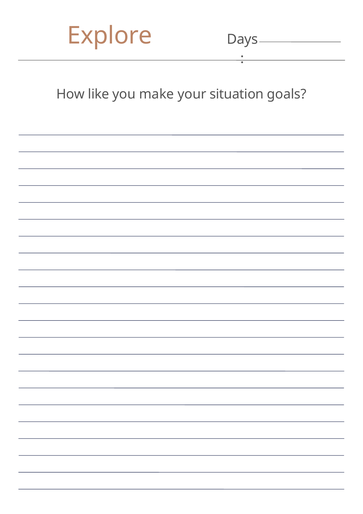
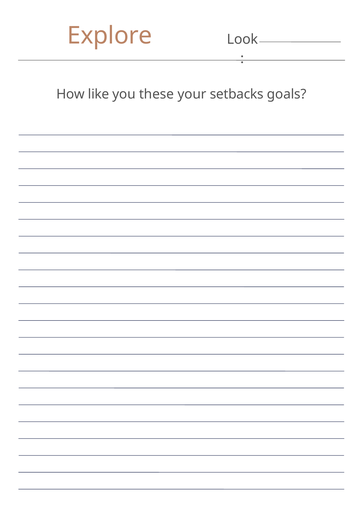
Days: Days -> Look
make: make -> these
situation: situation -> setbacks
